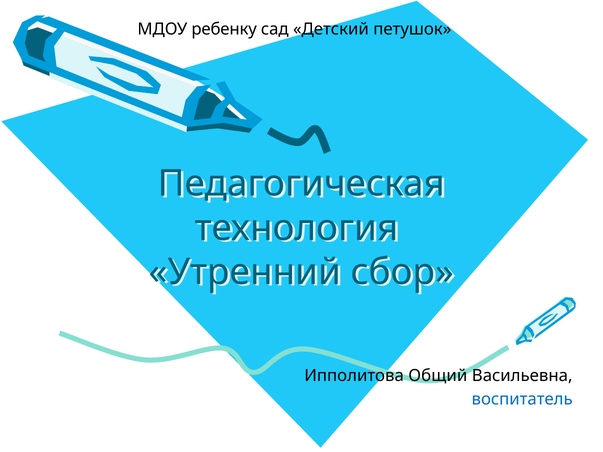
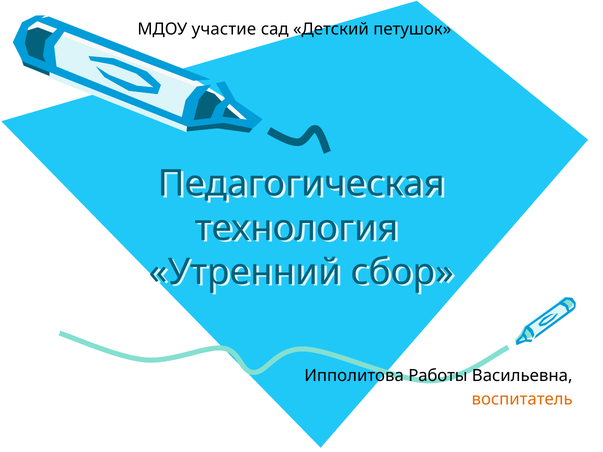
ребенку: ребенку -> участие
Общий: Общий -> Работы
воспитатель colour: blue -> orange
